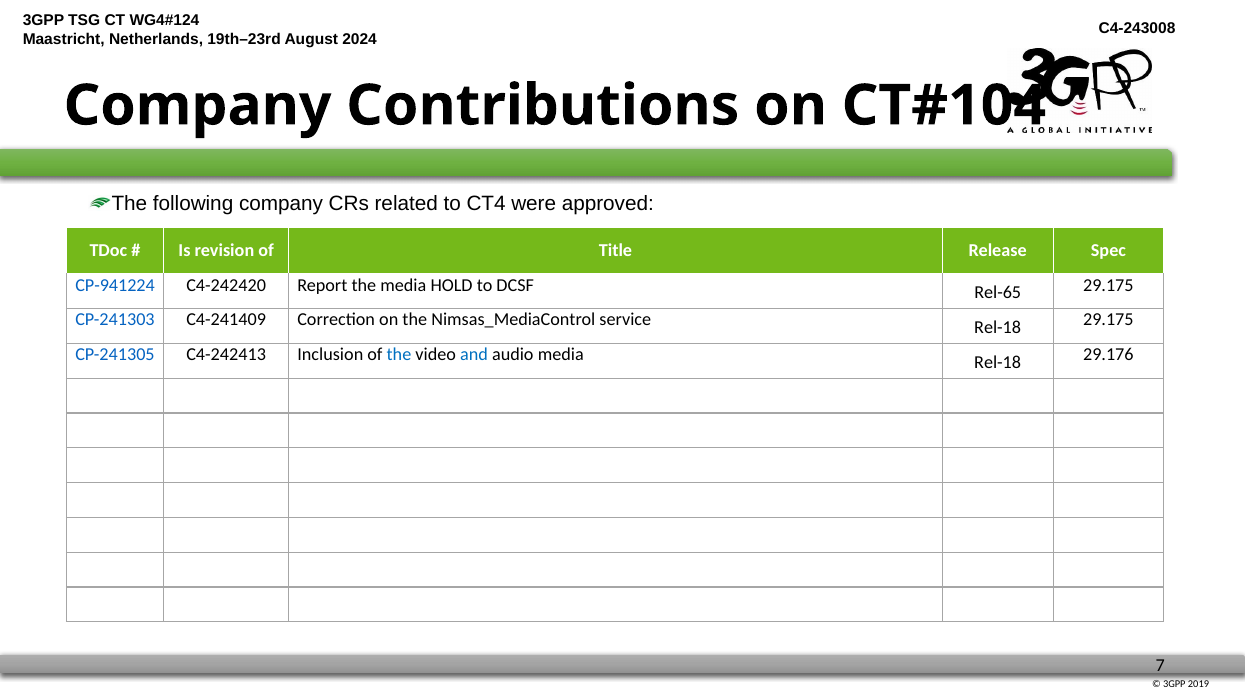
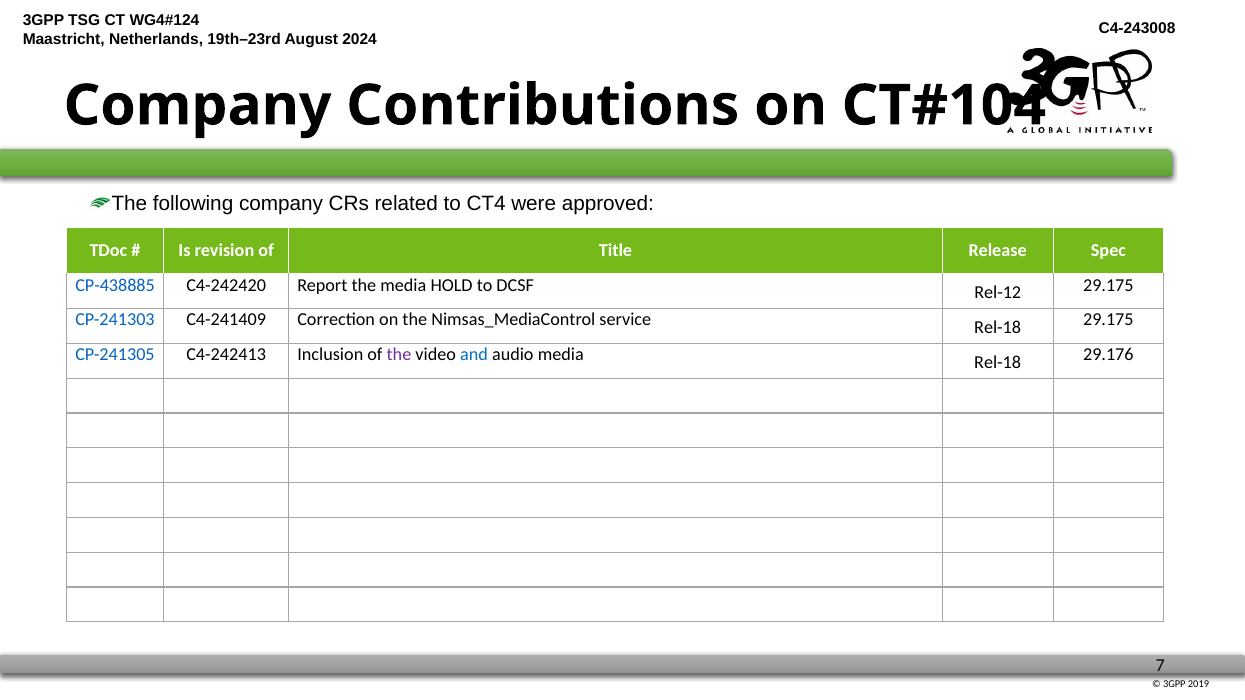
CP-941224: CP-941224 -> CP-438885
Rel-65: Rel-65 -> Rel-12
the at (399, 355) colour: blue -> purple
